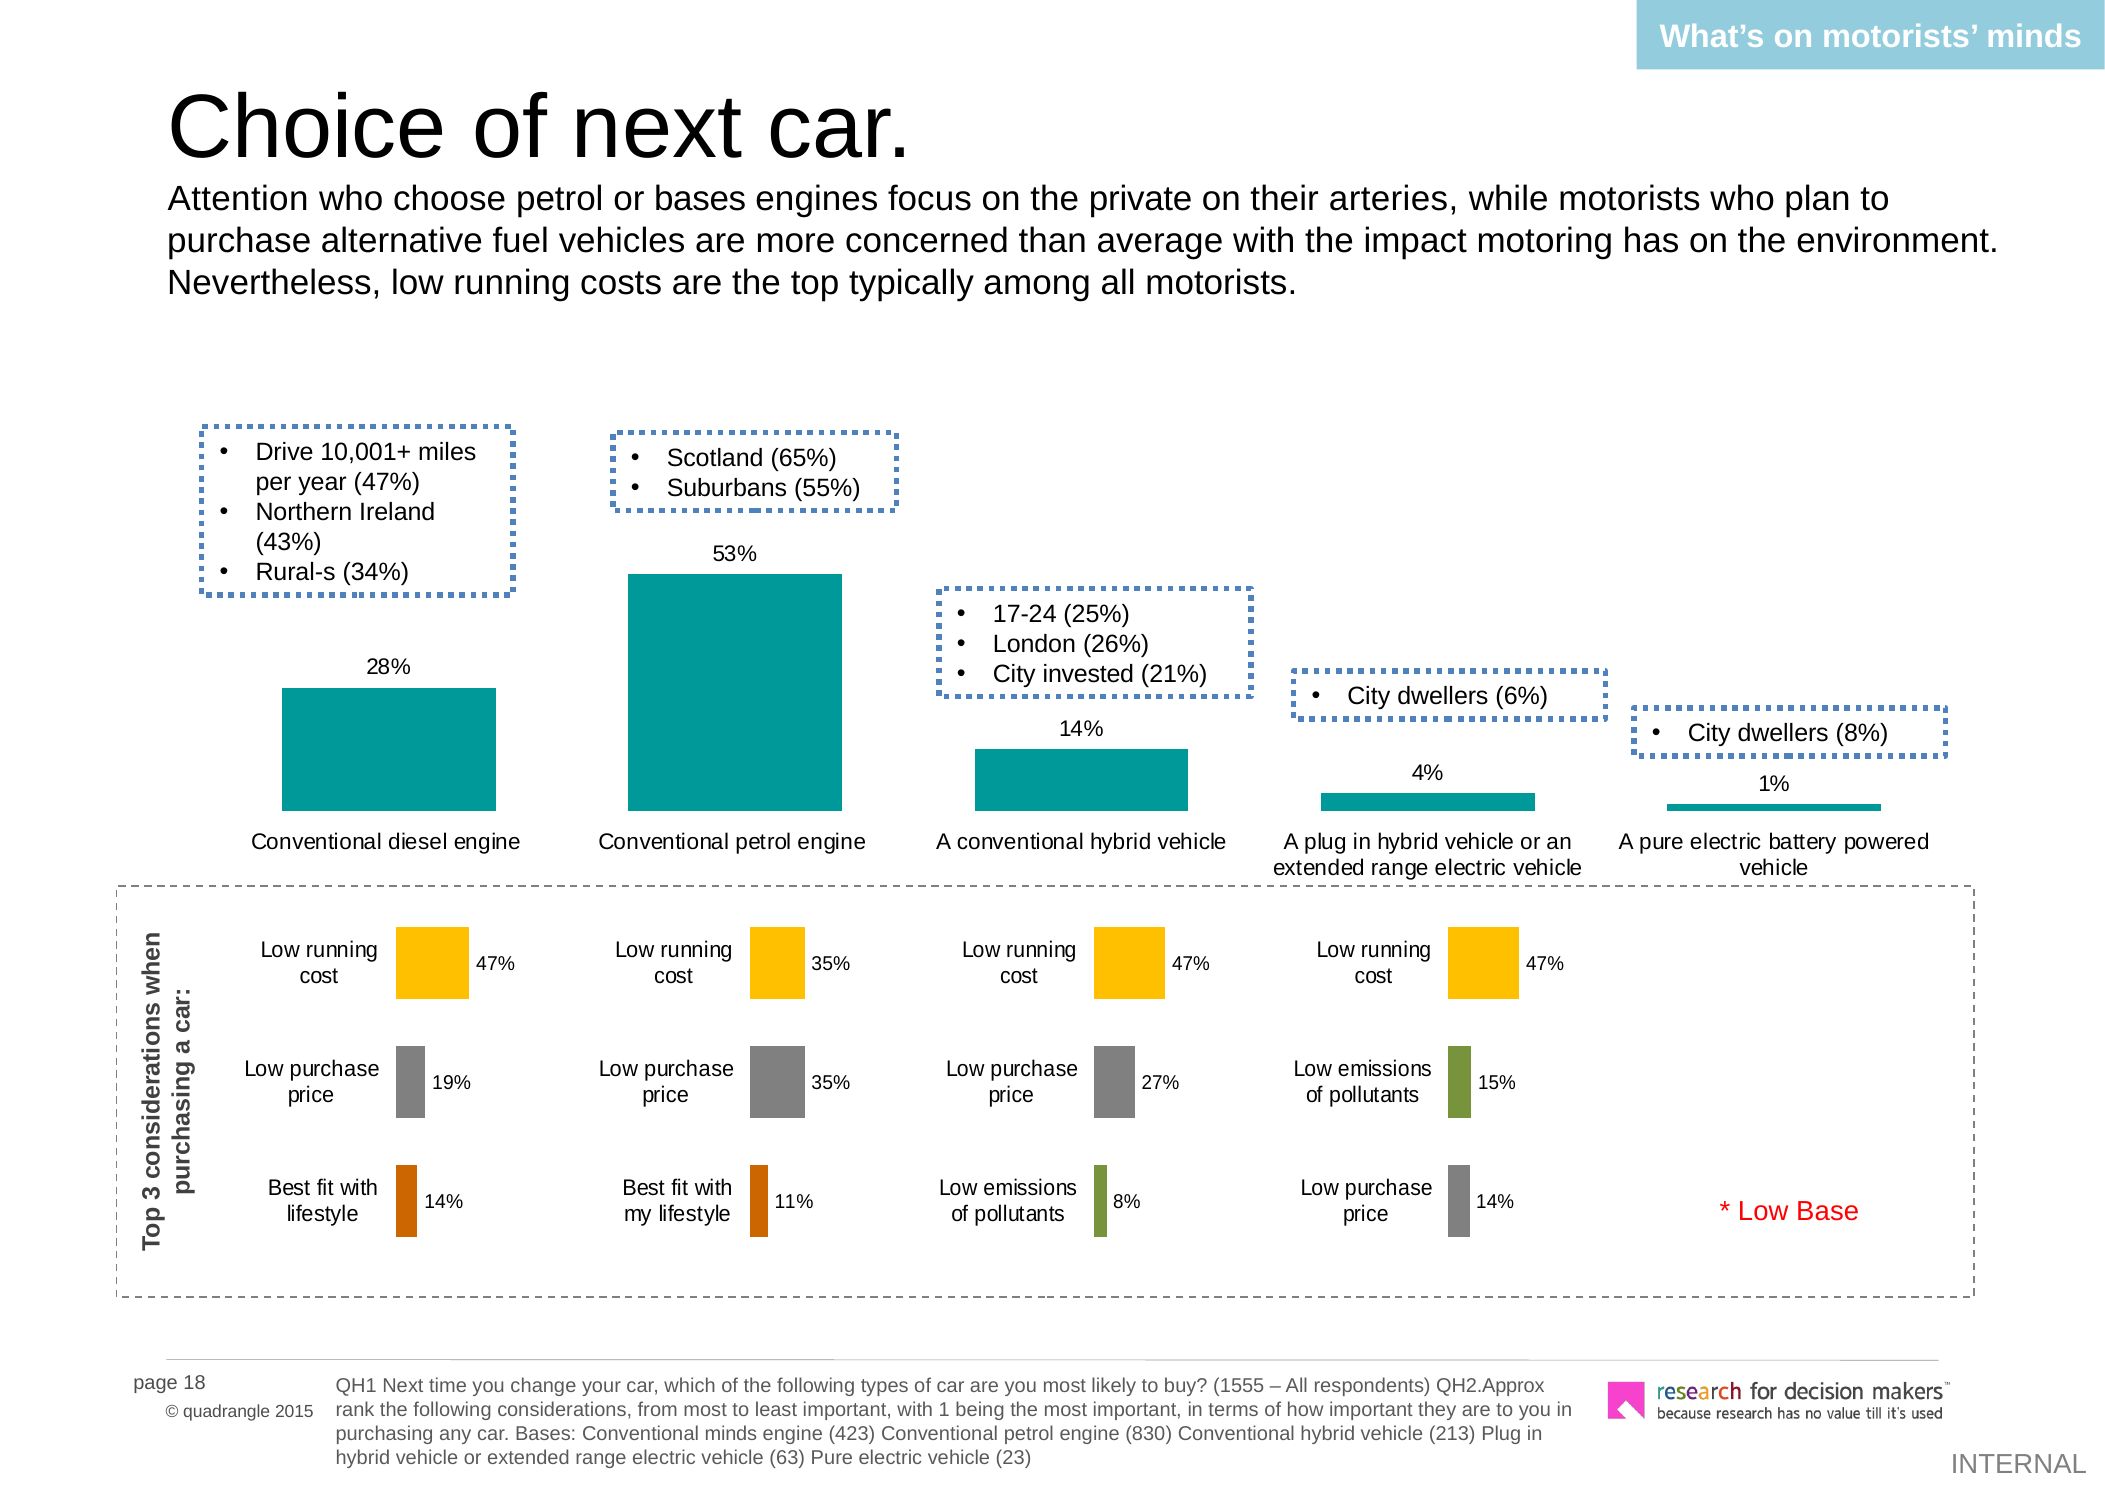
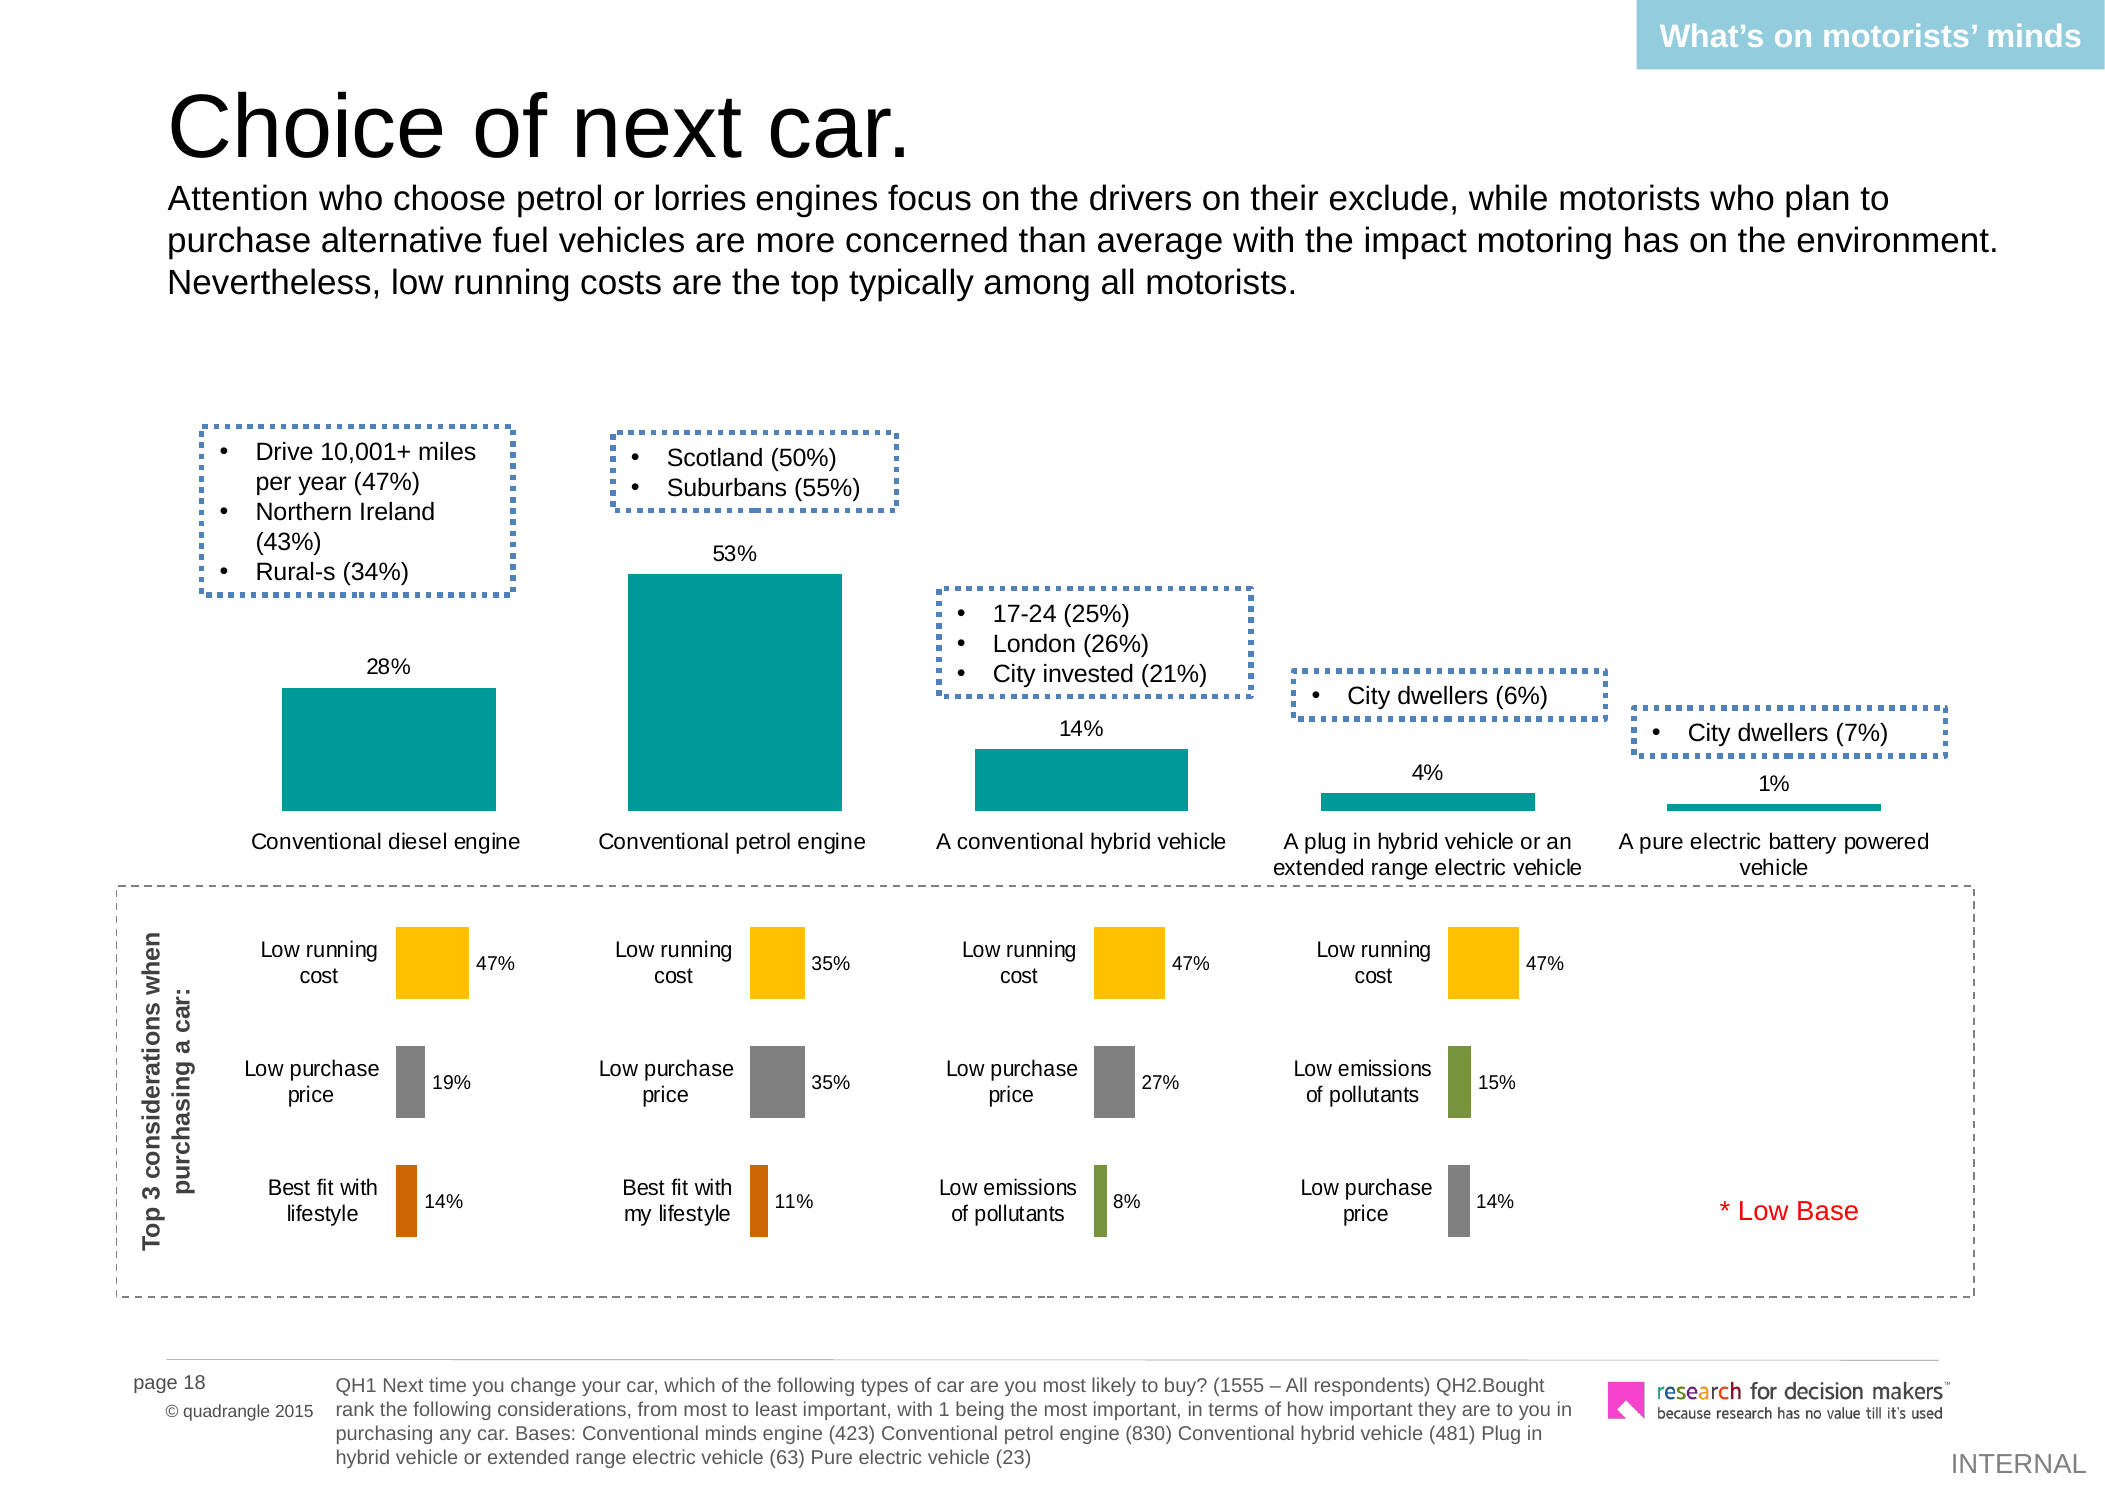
or bases: bases -> lorries
private: private -> drivers
arteries: arteries -> exclude
65%: 65% -> 50%
dwellers 8%: 8% -> 7%
QH2.Approx: QH2.Approx -> QH2.Bought
213: 213 -> 481
